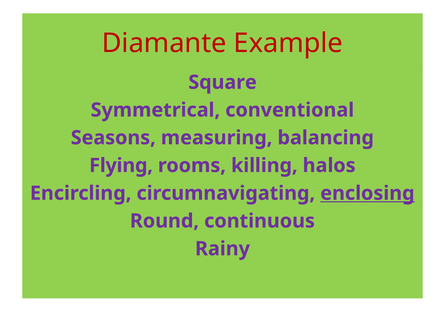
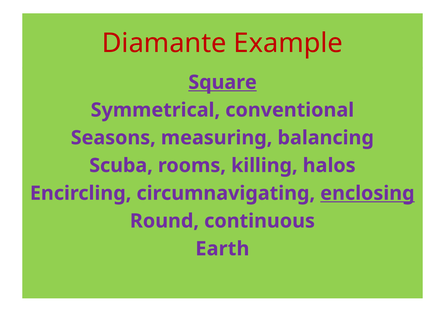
Square underline: none -> present
Flying: Flying -> Scuba
Rainy: Rainy -> Earth
